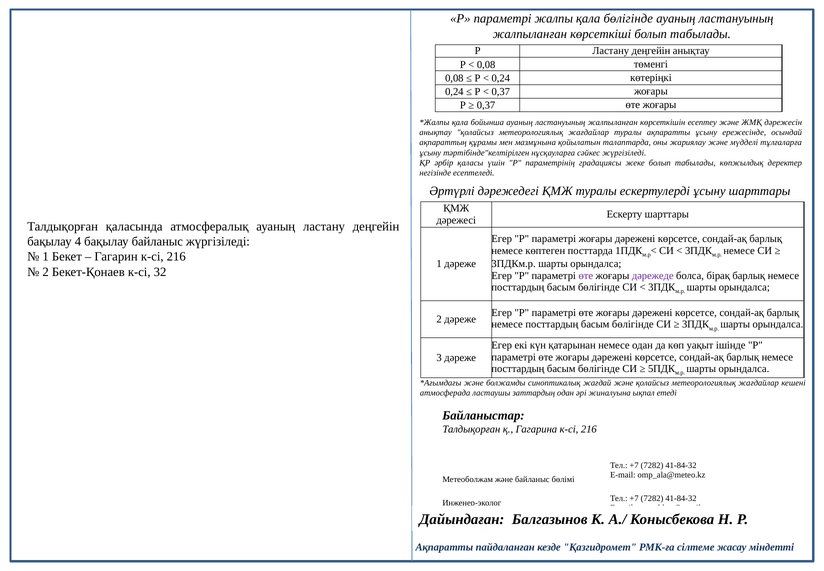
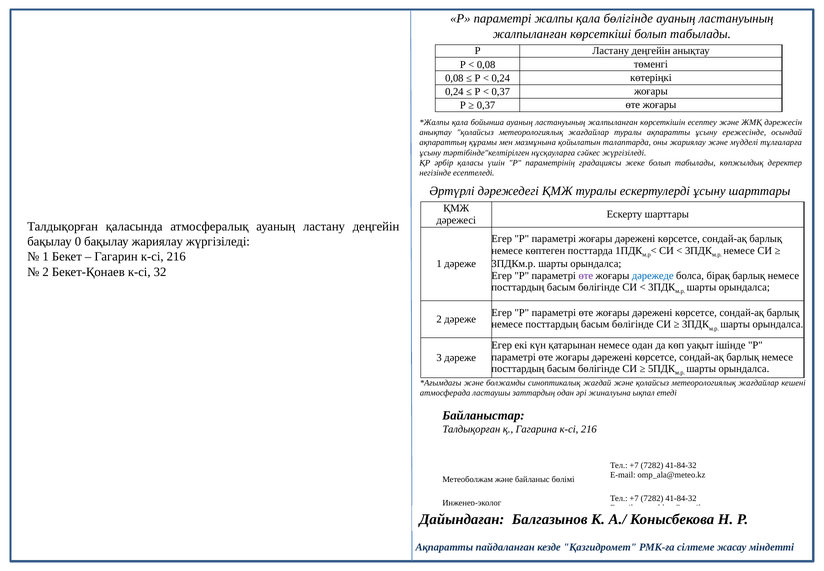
4: 4 -> 0
бақылау байланыс: байланыс -> жариялау
дәрежеде colour: purple -> blue
